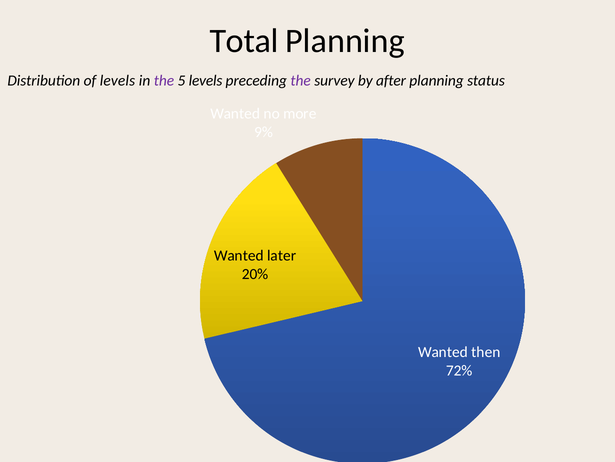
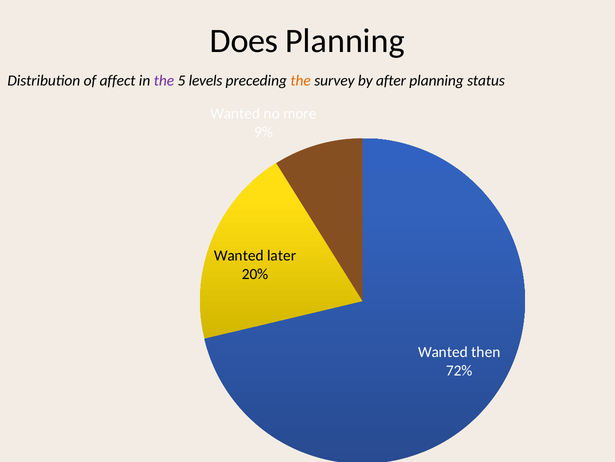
Total: Total -> Does
of levels: levels -> affect
the at (301, 81) colour: purple -> orange
